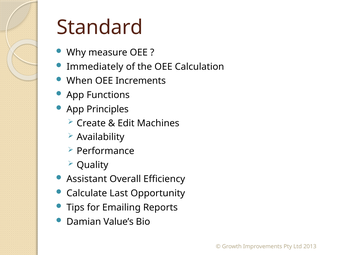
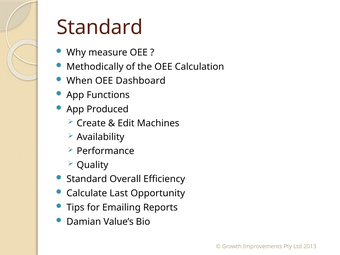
Immediately: Immediately -> Methodically
Increments: Increments -> Dashboard
Principles: Principles -> Produced
Assistant at (87, 179): Assistant -> Standard
